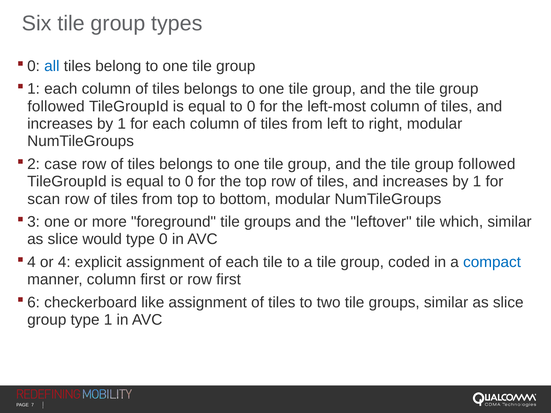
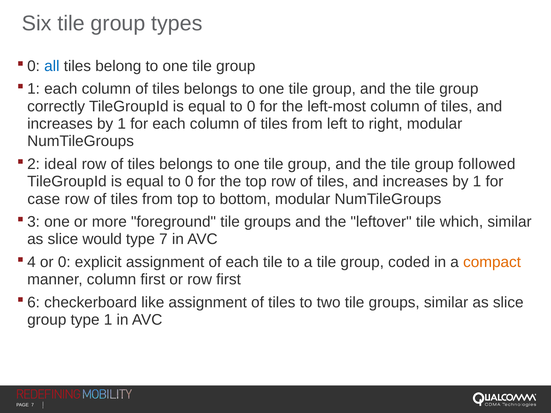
followed at (56, 106): followed -> correctly
case: case -> ideal
scan: scan -> case
type 0: 0 -> 7
or 4: 4 -> 0
compact colour: blue -> orange
